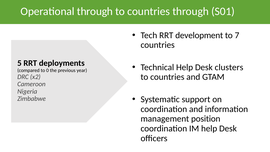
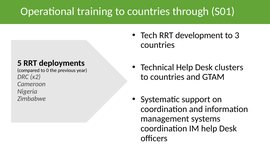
Operational through: through -> training
7: 7 -> 3
position: position -> systems
